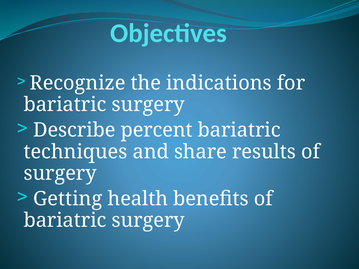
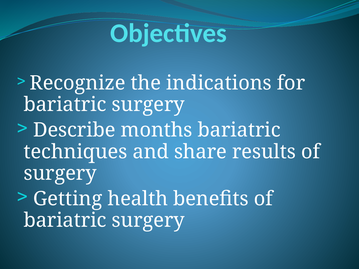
percent: percent -> months
